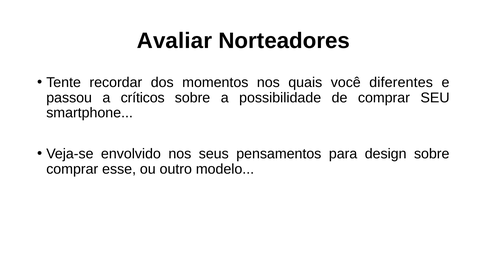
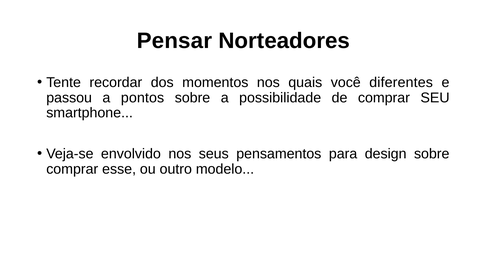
Avaliar: Avaliar -> Pensar
críticos: críticos -> pontos
